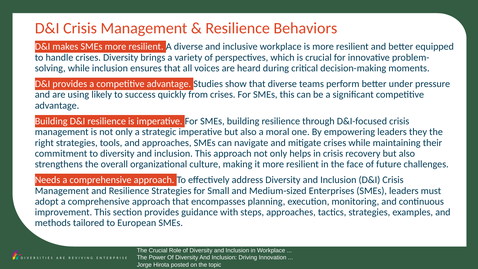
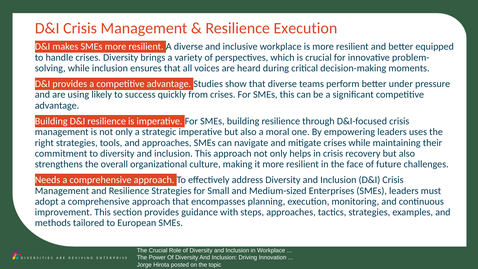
Resilience Behaviors: Behaviors -> Execution
they: they -> uses
